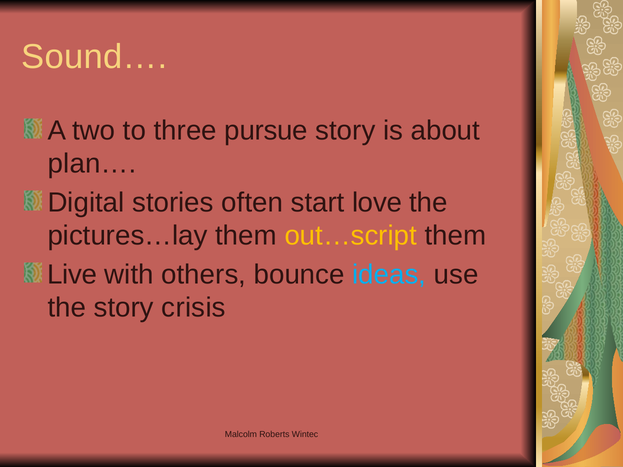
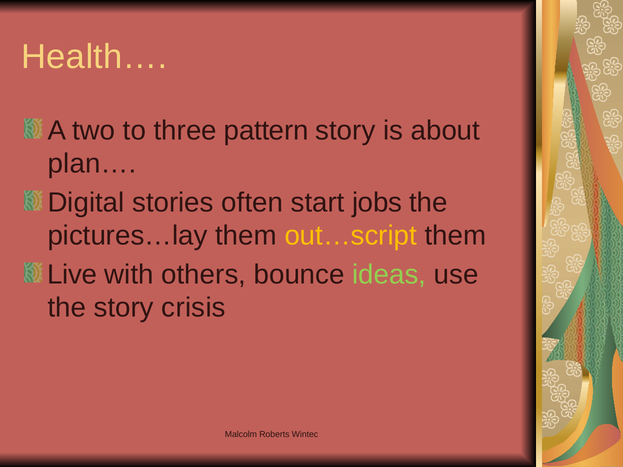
Sound…: Sound… -> Health…
pursue: pursue -> pattern
love: love -> jobs
ideas colour: light blue -> light green
